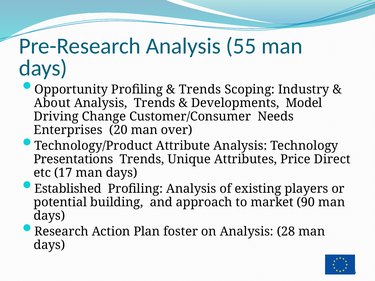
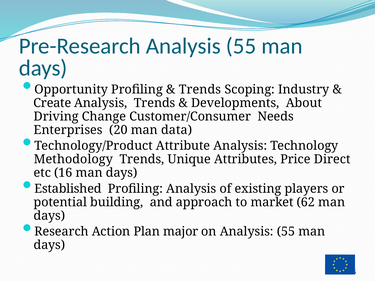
About: About -> Create
Model: Model -> About
over: over -> data
Presentations: Presentations -> Methodology
17: 17 -> 16
90: 90 -> 62
foster: foster -> major
on Analysis 28: 28 -> 55
